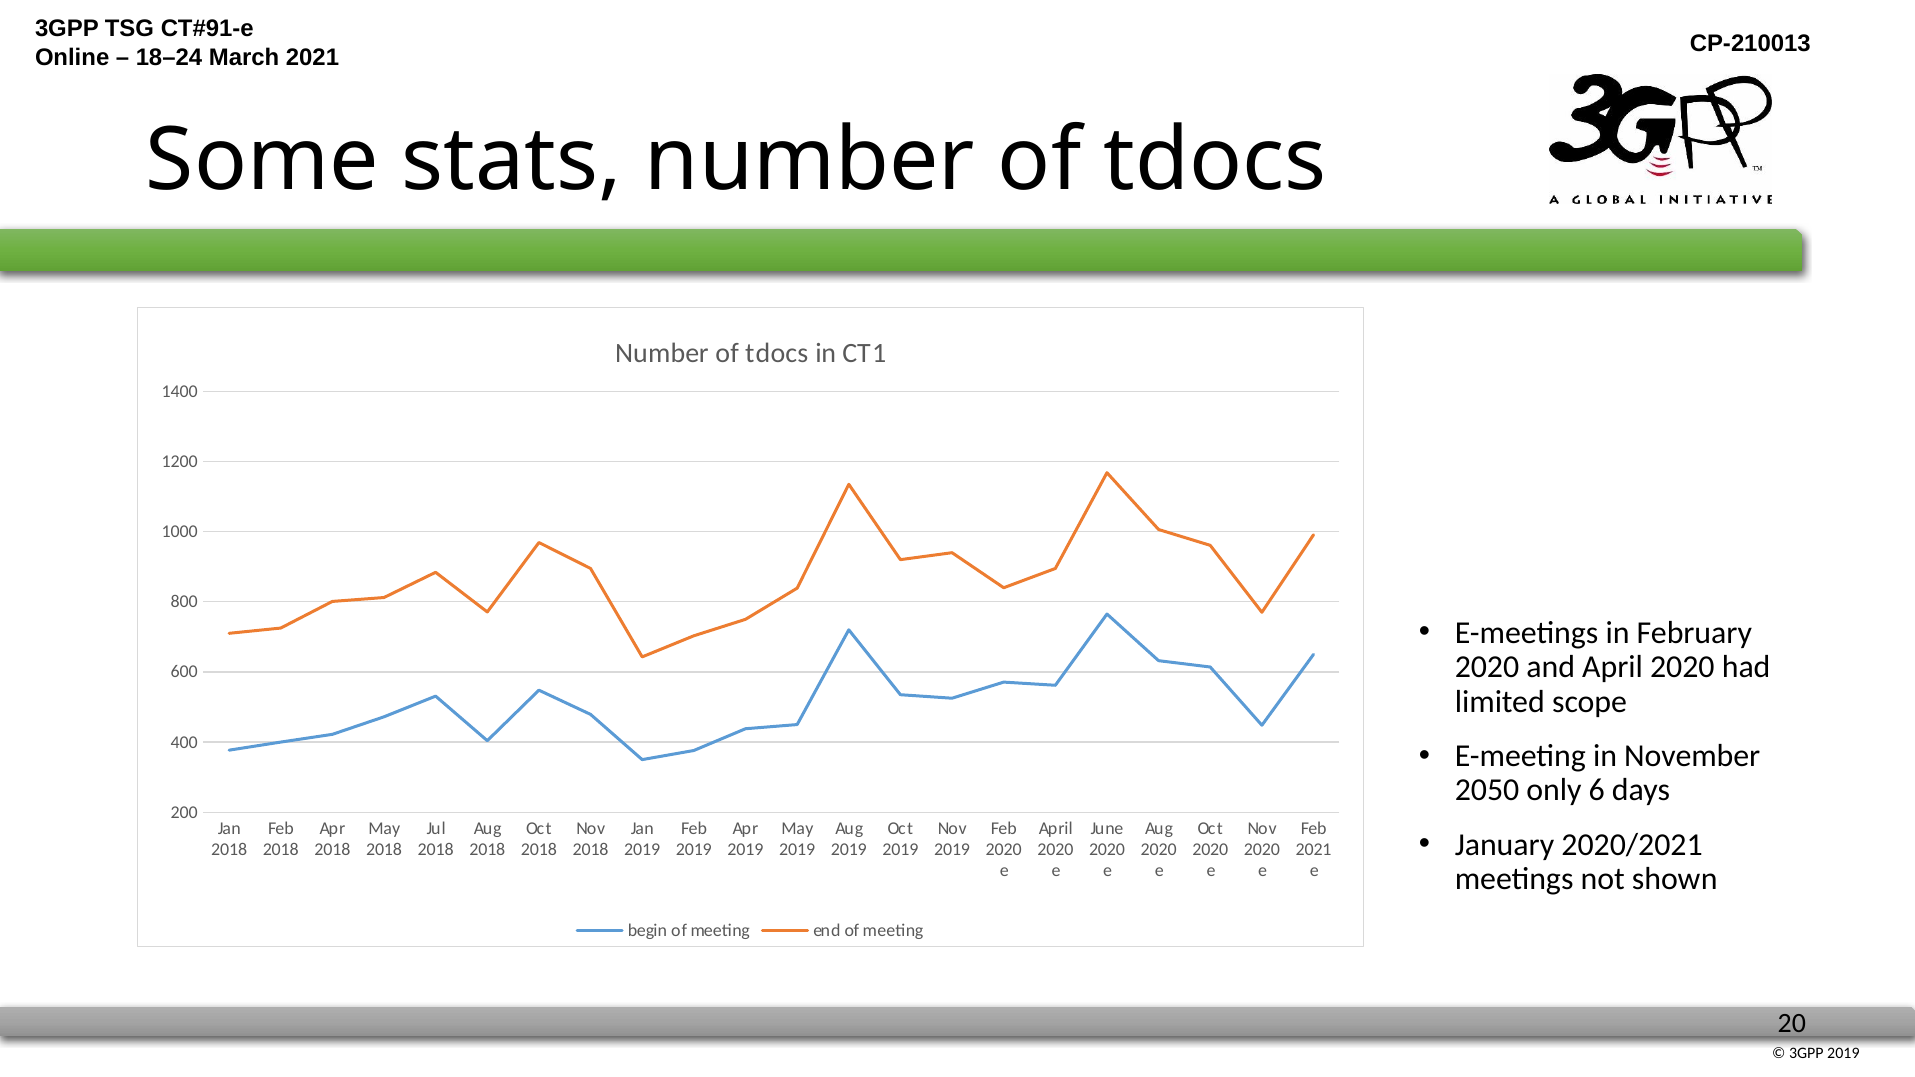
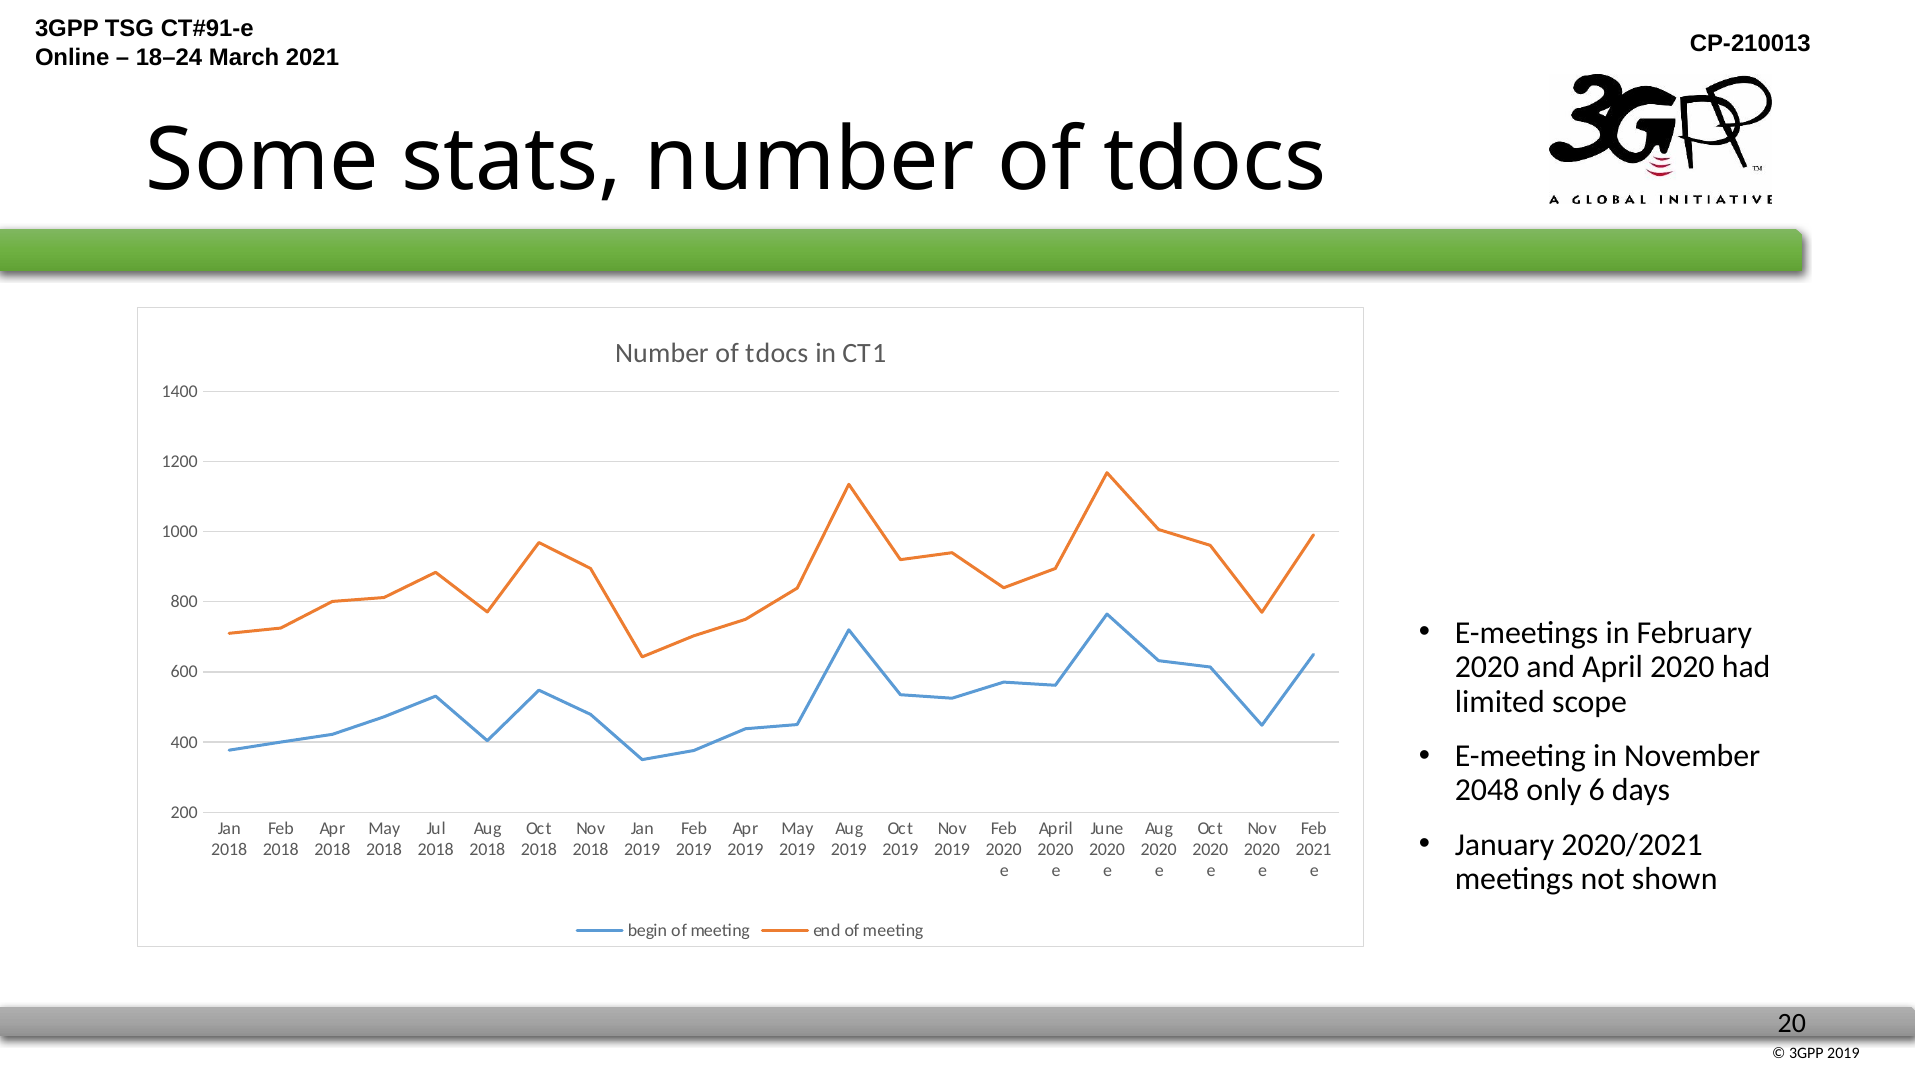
2050: 2050 -> 2048
